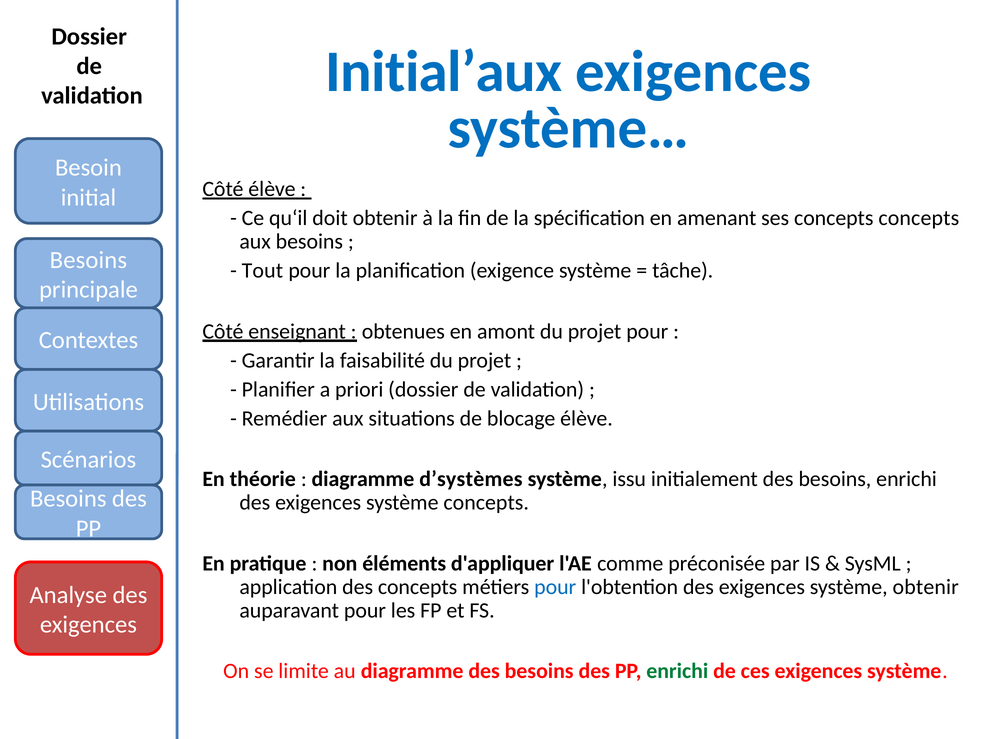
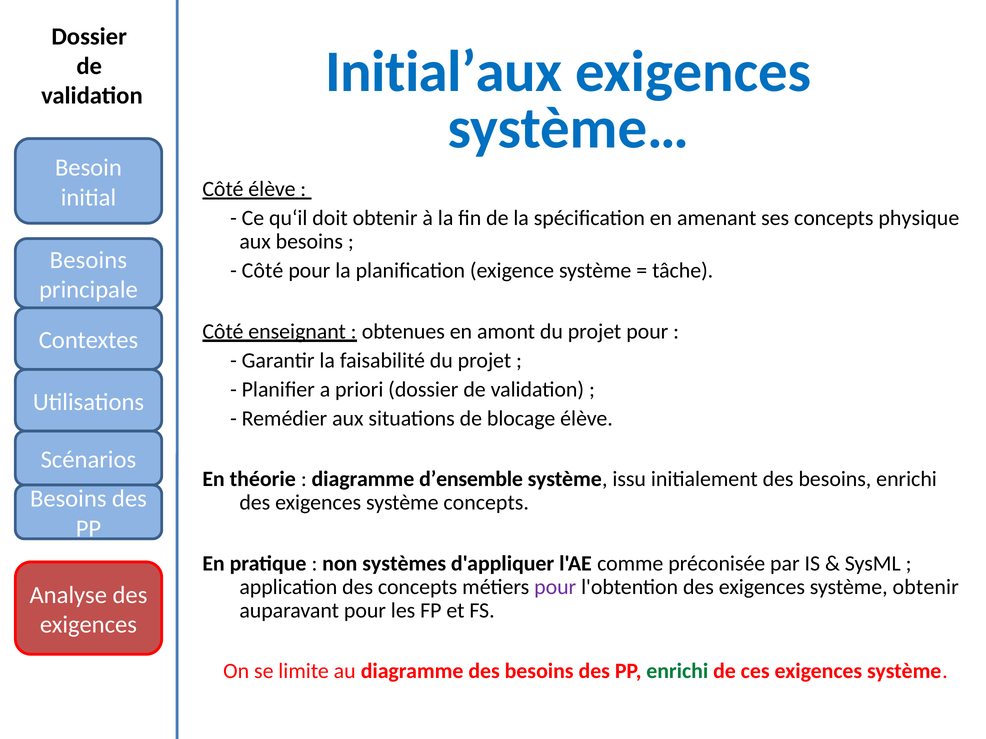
concepts concepts: concepts -> physique
Tout at (262, 271): Tout -> Côté
d’systèmes: d’systèmes -> d’ensemble
éléments: éléments -> systèmes
pour at (555, 587) colour: blue -> purple
